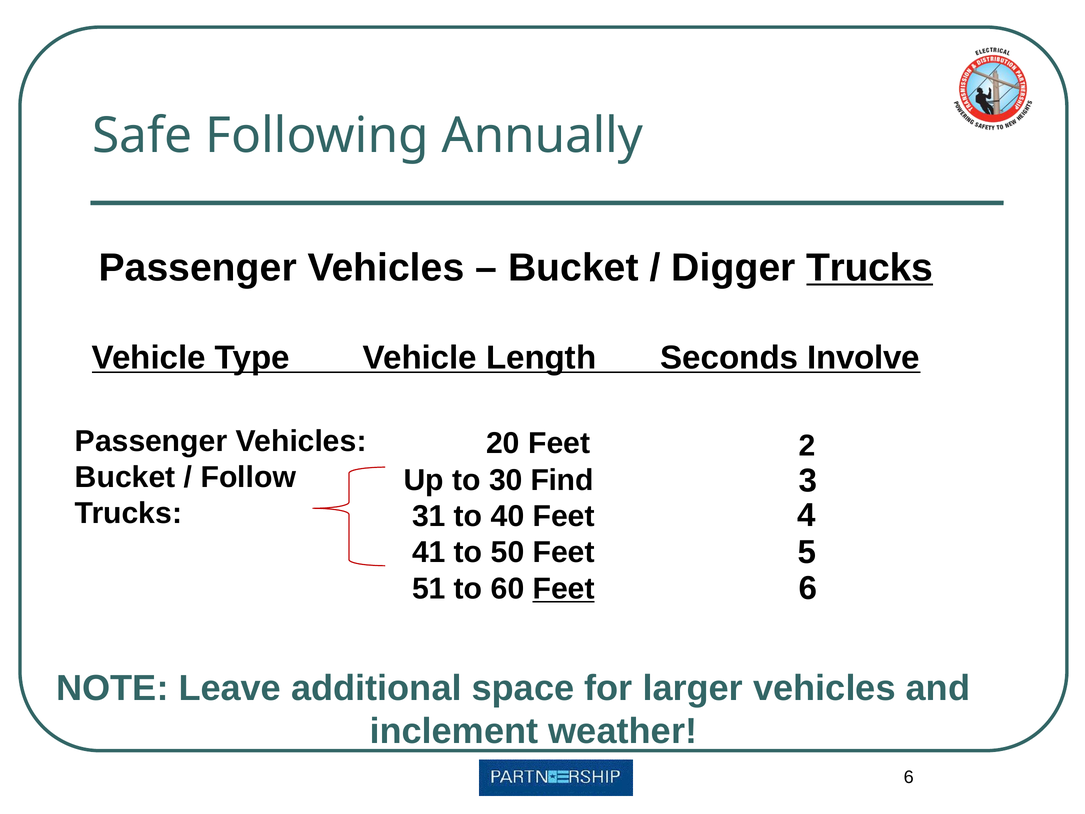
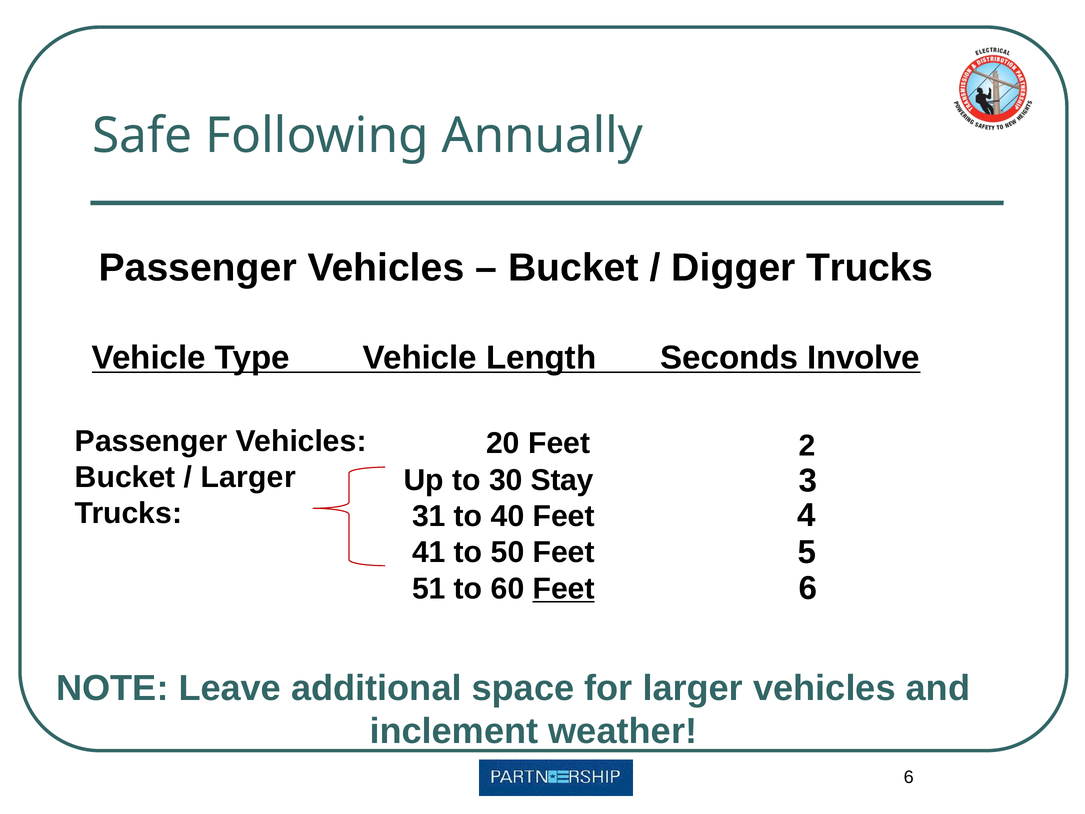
Trucks at (870, 268) underline: present -> none
Follow at (248, 477): Follow -> Larger
Find: Find -> Stay
